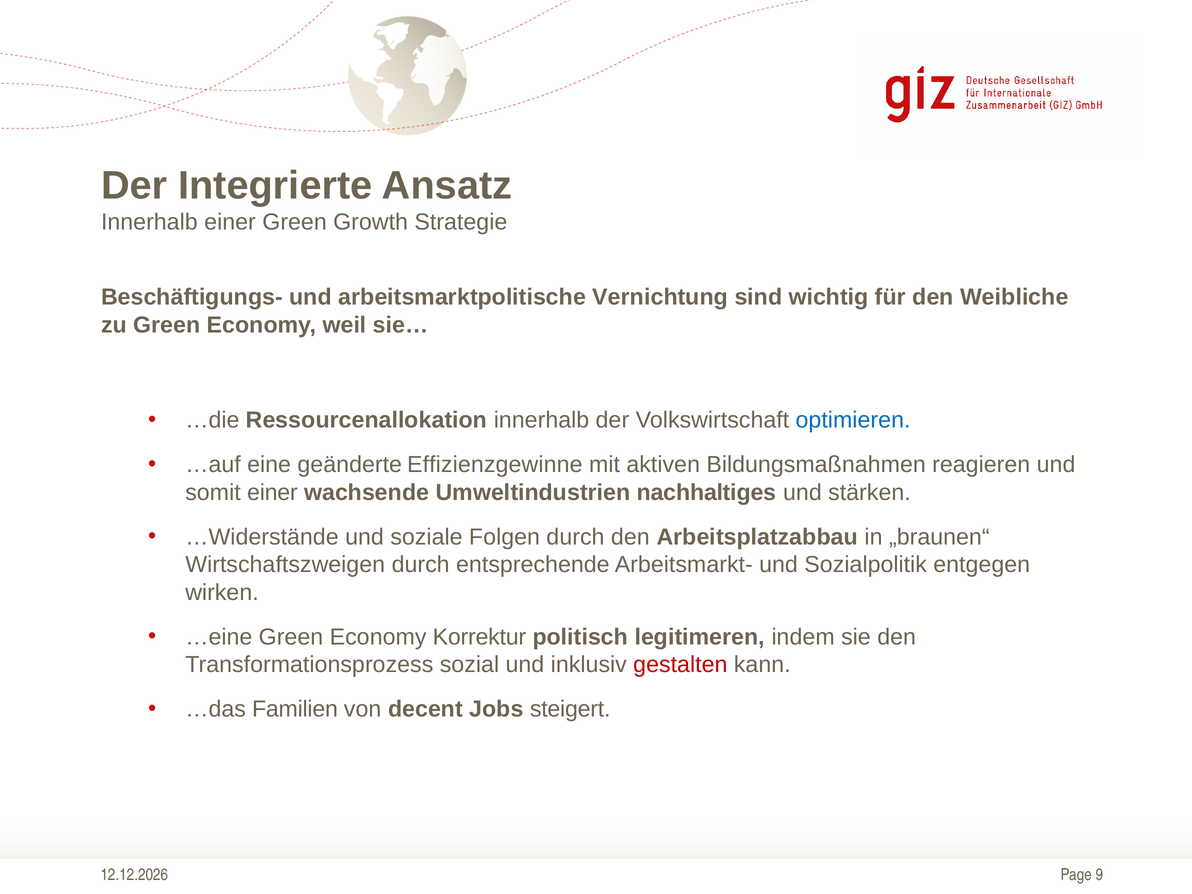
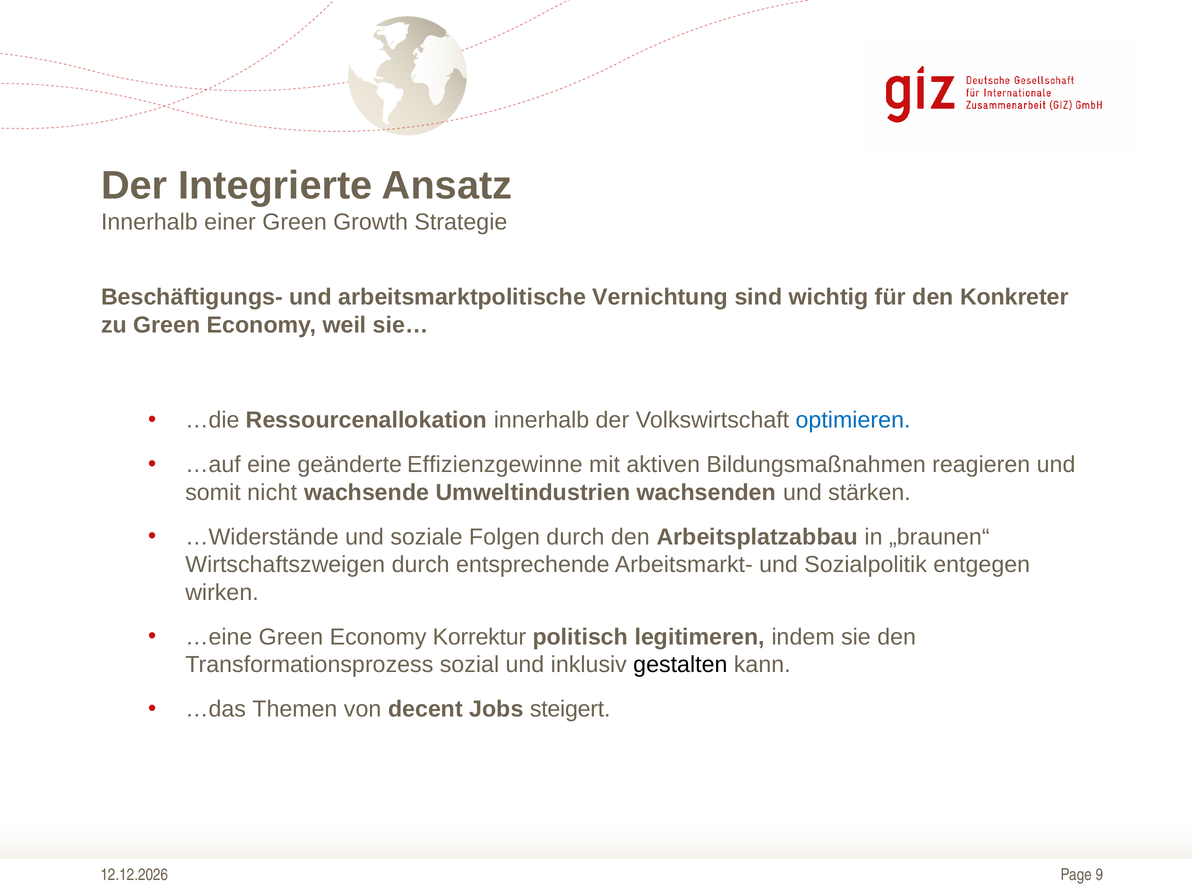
Weibliche: Weibliche -> Konkreter
somit einer: einer -> nicht
nachhaltiges: nachhaltiges -> wachsenden
gestalten colour: red -> black
Familien: Familien -> Themen
